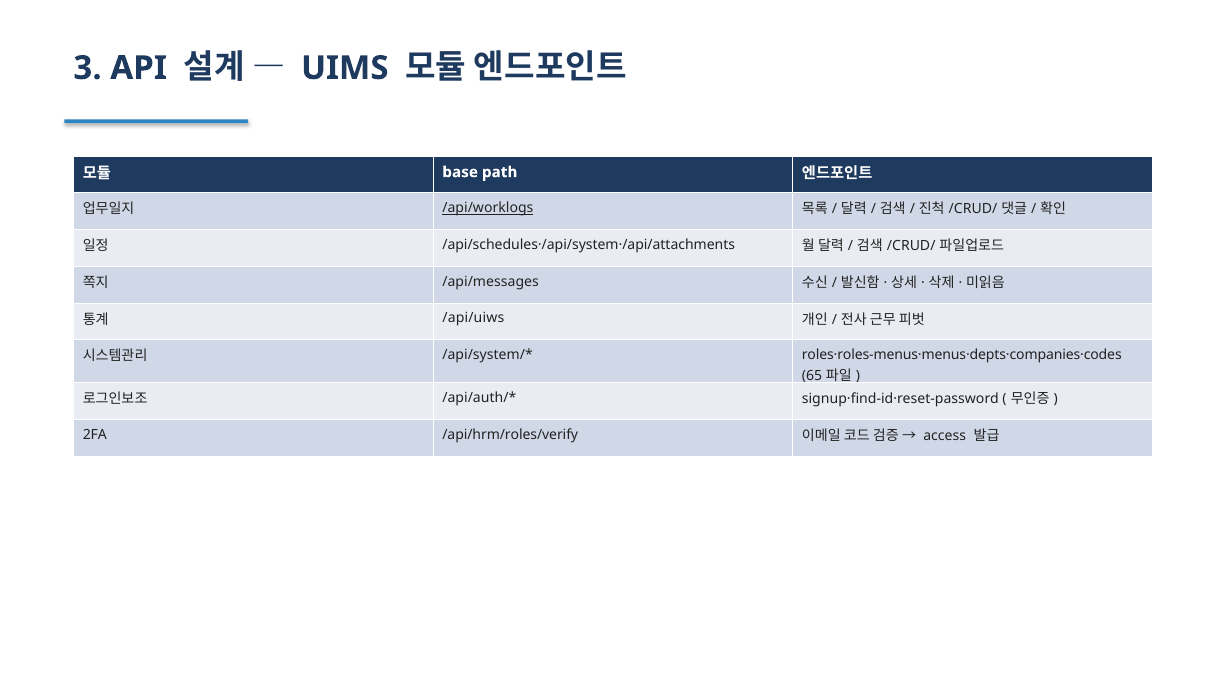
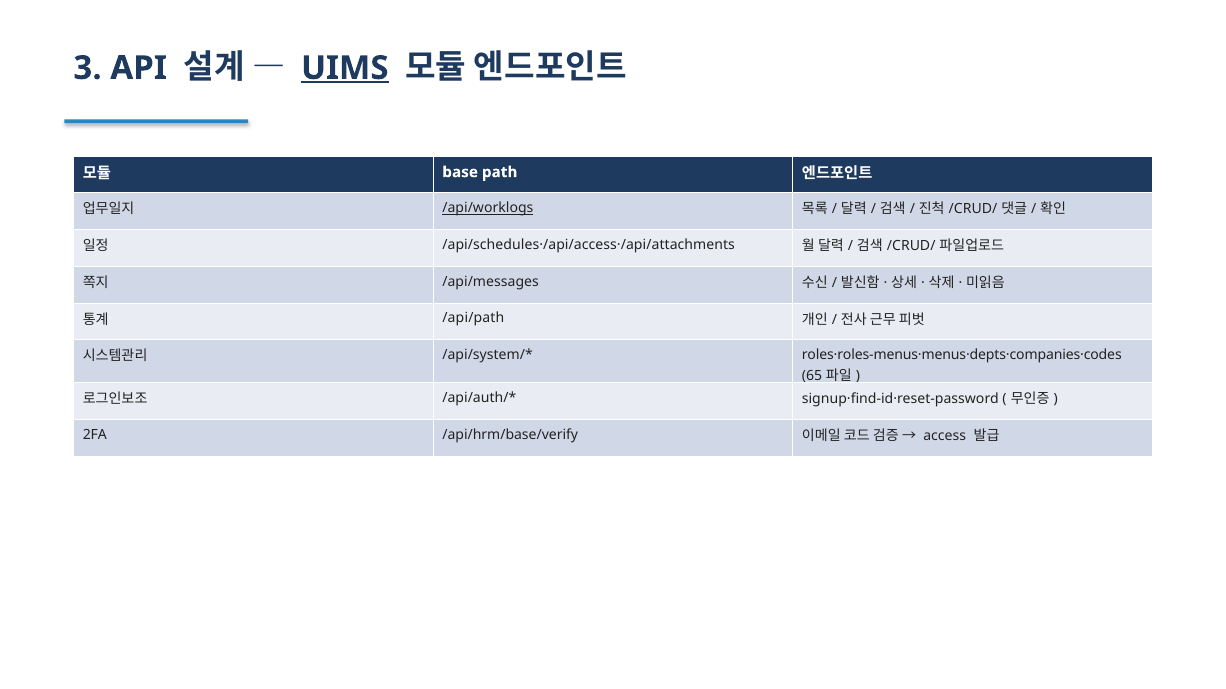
UIMS underline: none -> present
/api/schedules·/api/system·/api/attachments: /api/schedules·/api/system·/api/attachments -> /api/schedules·/api/access·/api/attachments
/api/uiws: /api/uiws -> /api/path
/api/hrm/roles/verify: /api/hrm/roles/verify -> /api/hrm/base/verify
